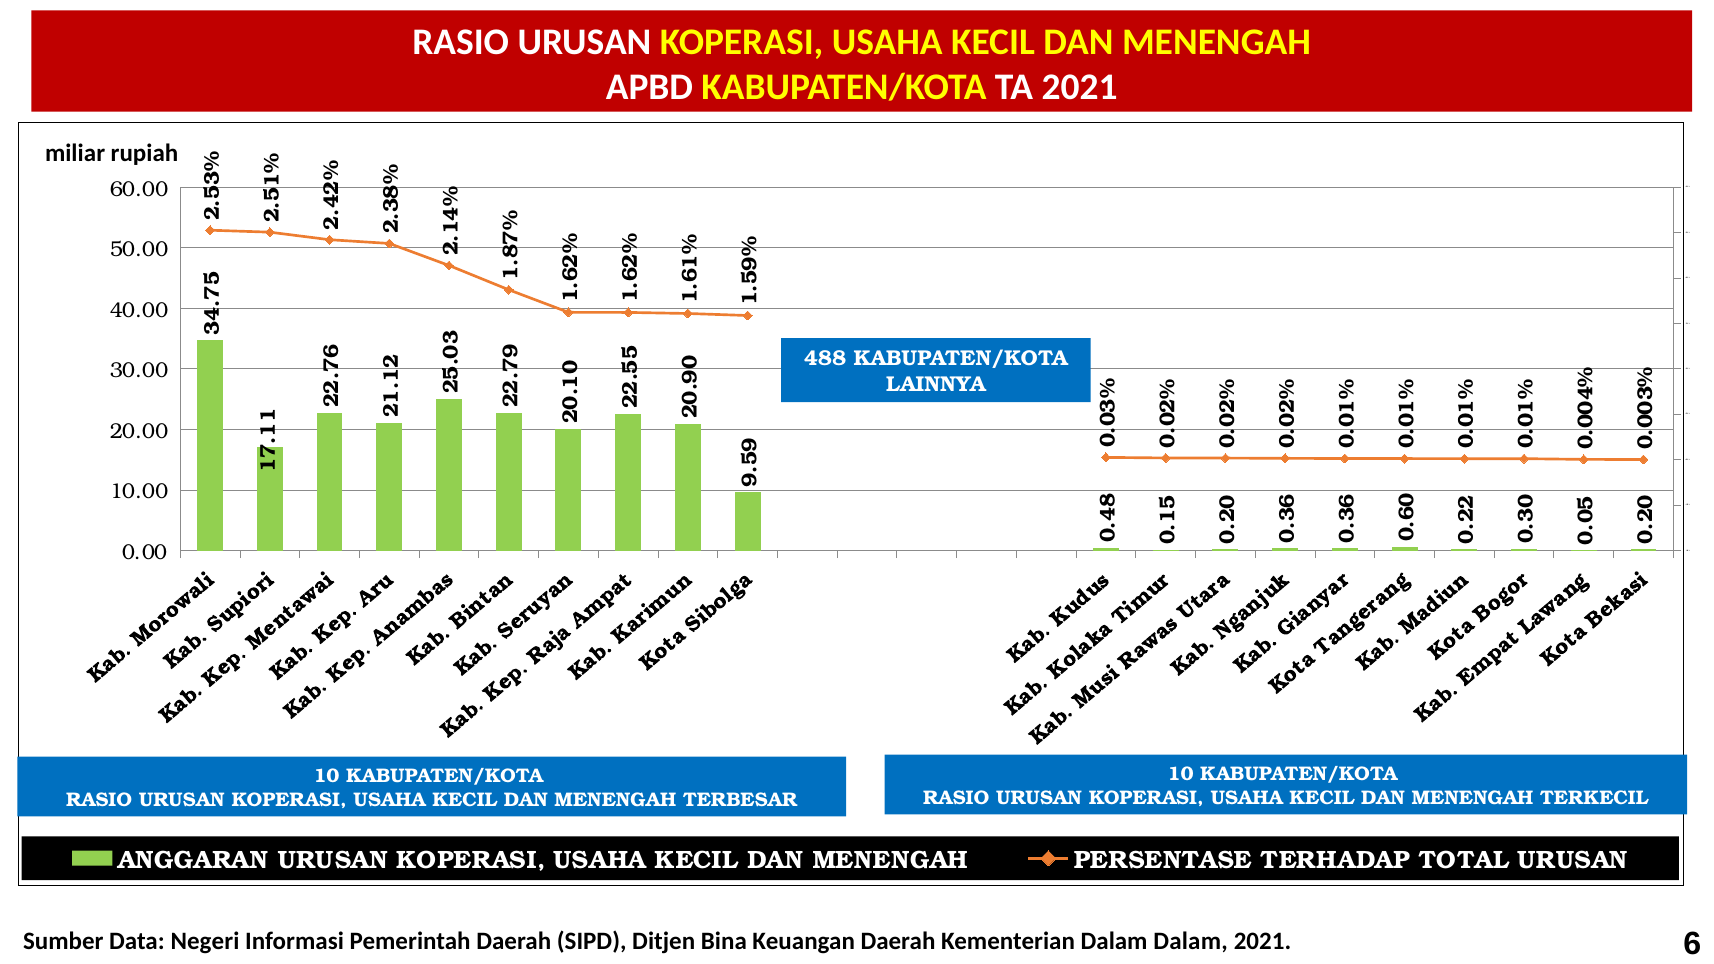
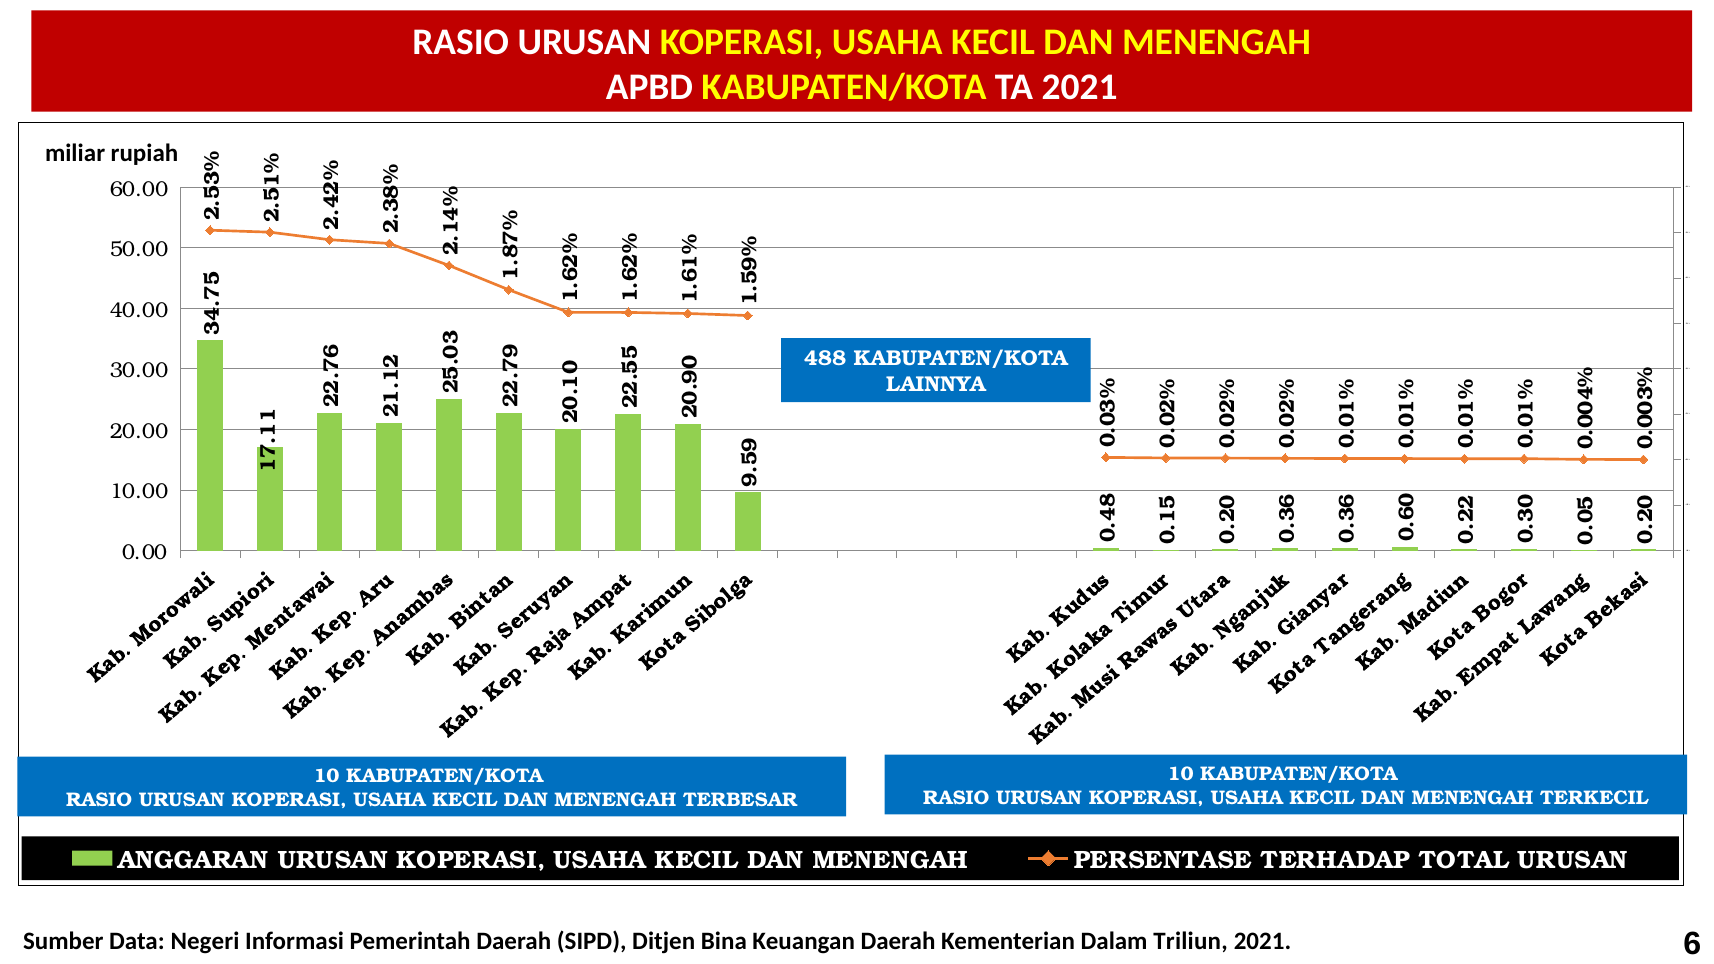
Dalam Dalam: Dalam -> Triliun
